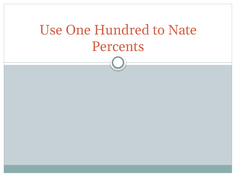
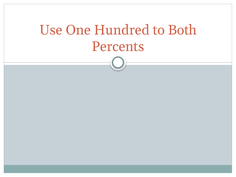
Nate: Nate -> Both
